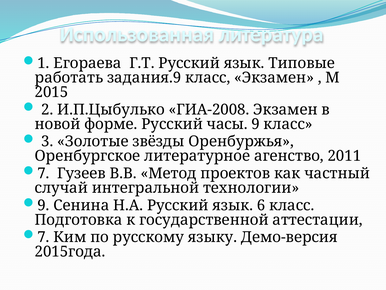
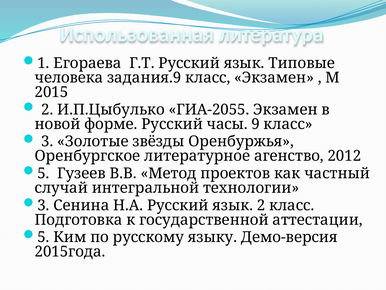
работать: работать -> человека
ГИА-2008: ГИА-2008 -> ГИА-2055
2011: 2011 -> 2012
7 at (43, 173): 7 -> 5
9 at (43, 205): 9 -> 3
язык 6: 6 -> 2
7 at (43, 237): 7 -> 5
